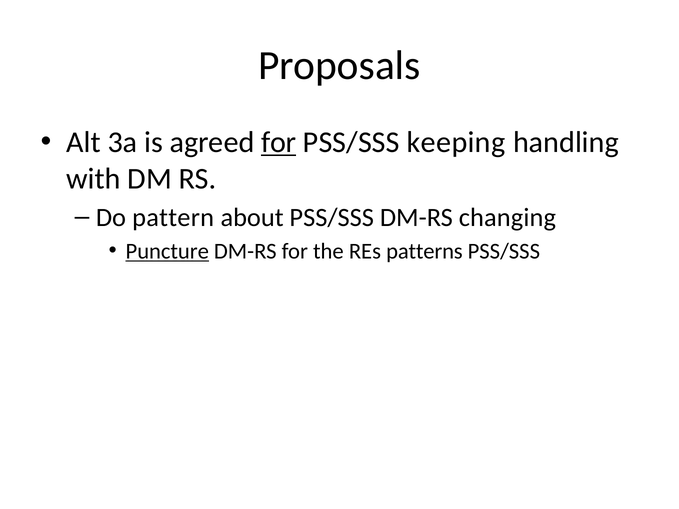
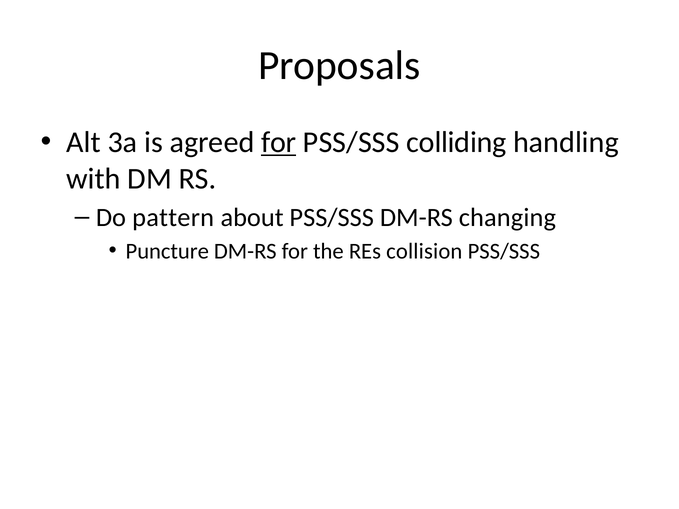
keeping: keeping -> colliding
Puncture underline: present -> none
patterns: patterns -> collision
